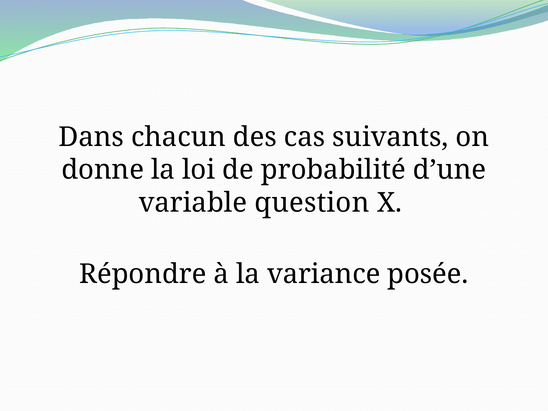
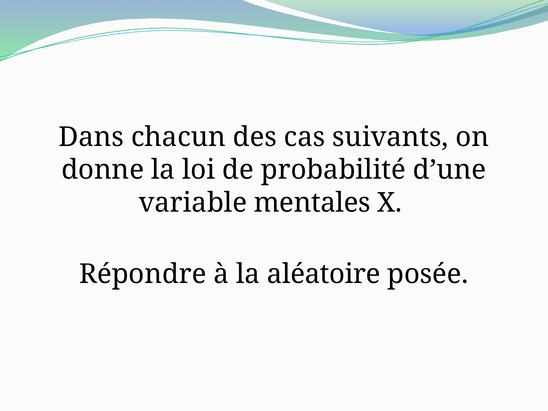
question: question -> mentales
variance: variance -> aléatoire
